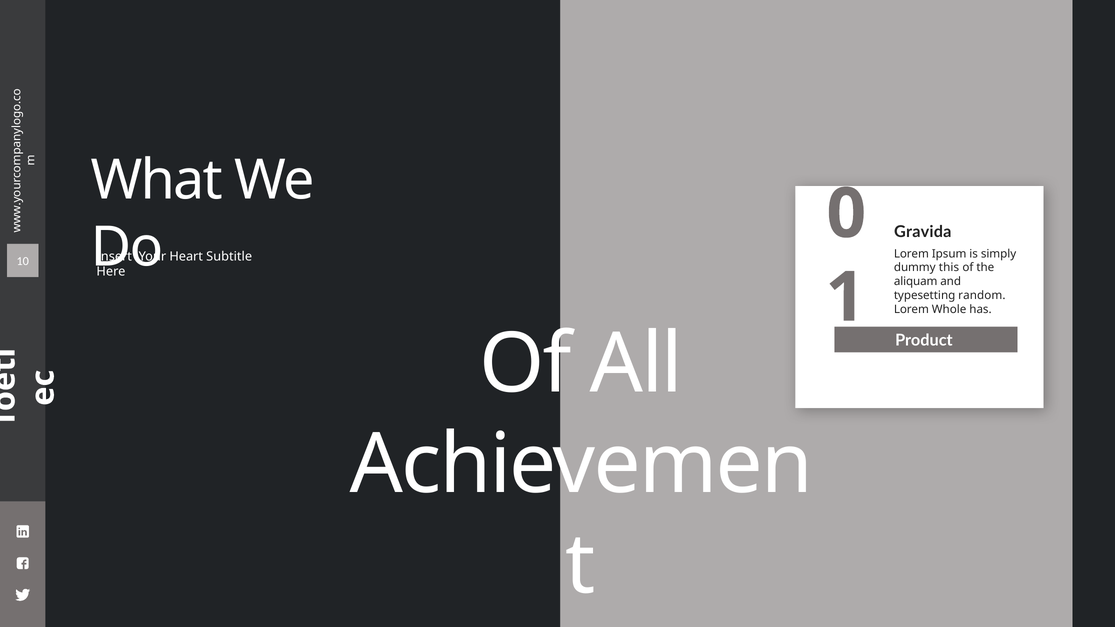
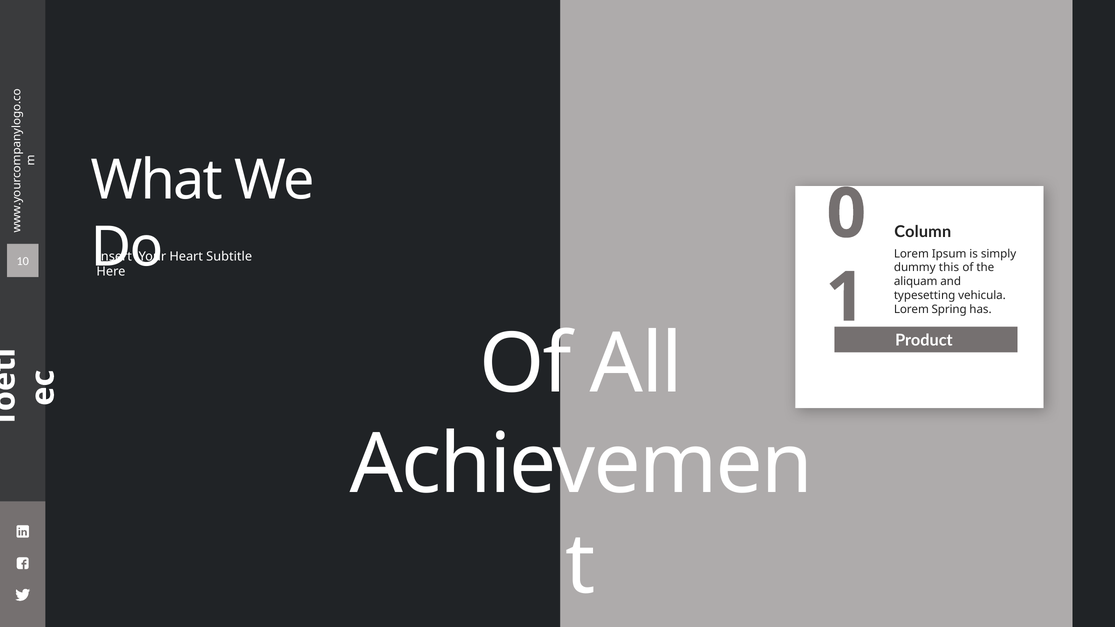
Gravida: Gravida -> Column
random: random -> vehicula
Whole: Whole -> Spring
